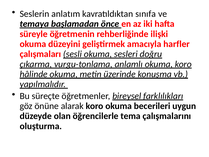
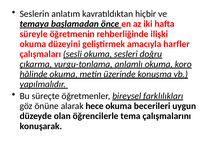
sınıfa: sınıfa -> hiçbir
alarak koro: koro -> hece
oluşturma: oluşturma -> konuşarak
